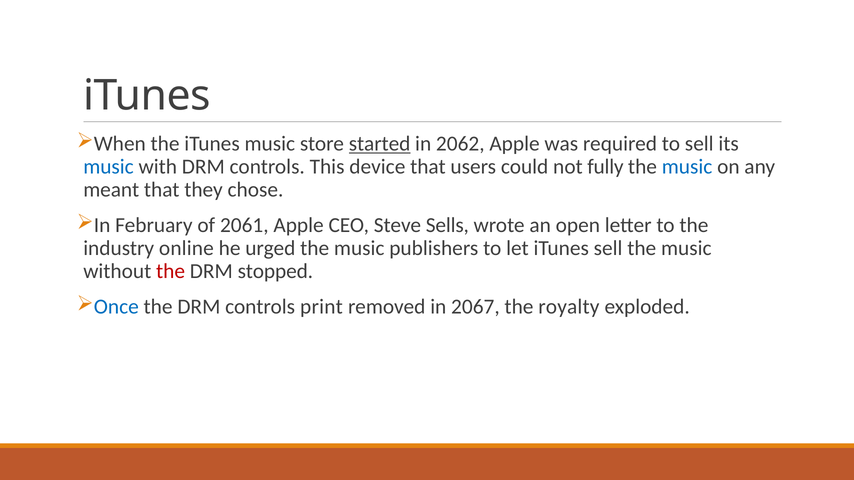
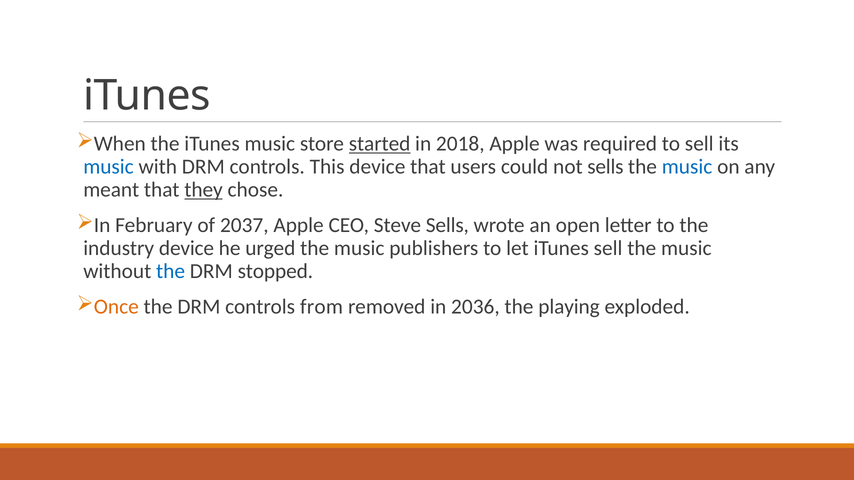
2062: 2062 -> 2018
not fully: fully -> sells
they underline: none -> present
2061: 2061 -> 2037
industry online: online -> device
the at (171, 272) colour: red -> blue
Once colour: blue -> orange
print: print -> from
2067: 2067 -> 2036
royalty: royalty -> playing
